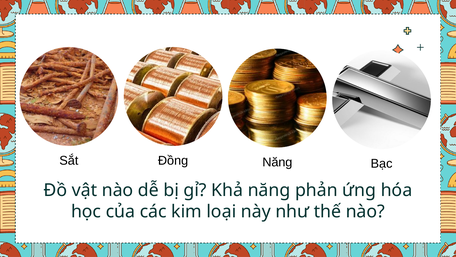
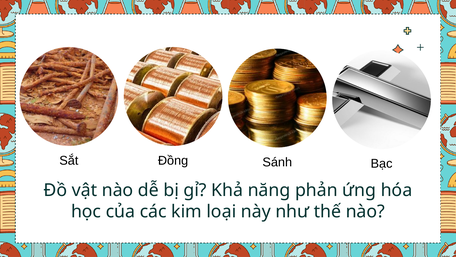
Đồng Năng: Năng -> Sánh
